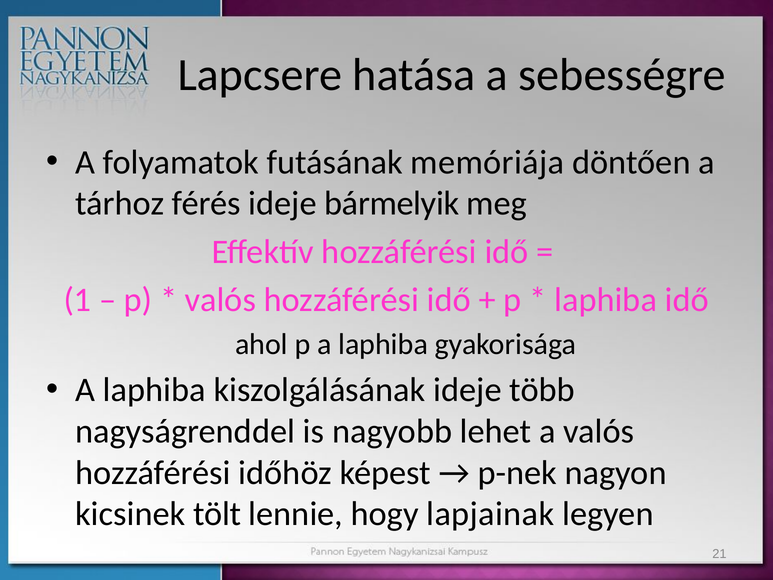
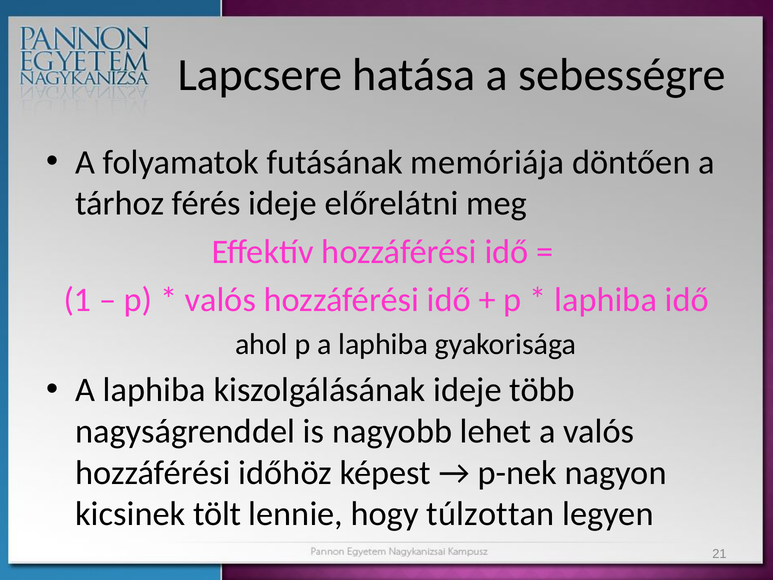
bármelyik: bármelyik -> előrelátni
lapjainak: lapjainak -> túlzottan
